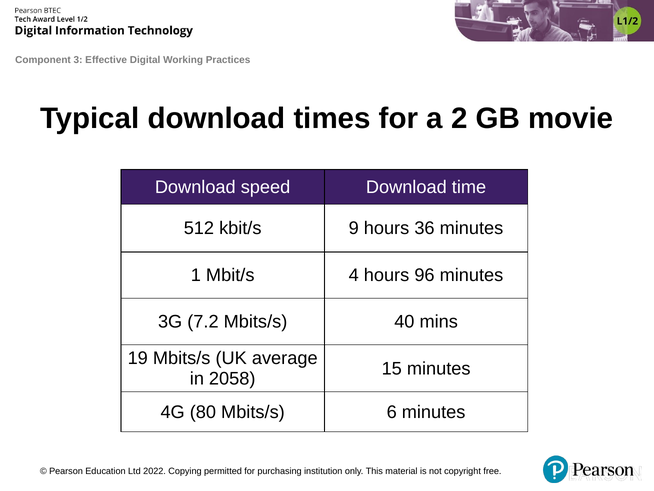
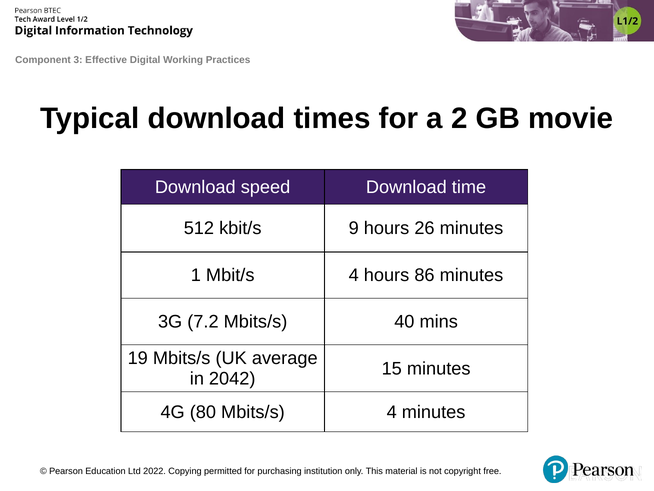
36: 36 -> 26
96: 96 -> 86
2058: 2058 -> 2042
Mbits/s 6: 6 -> 4
